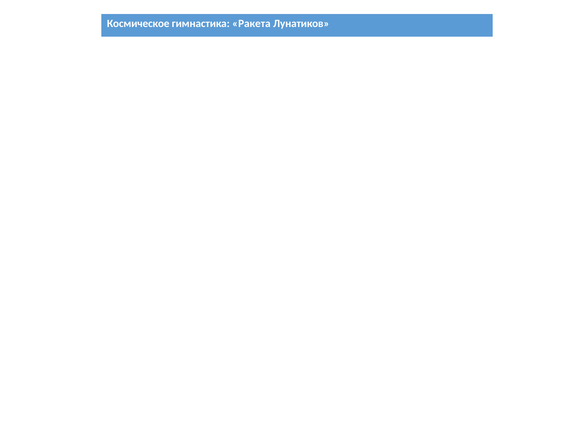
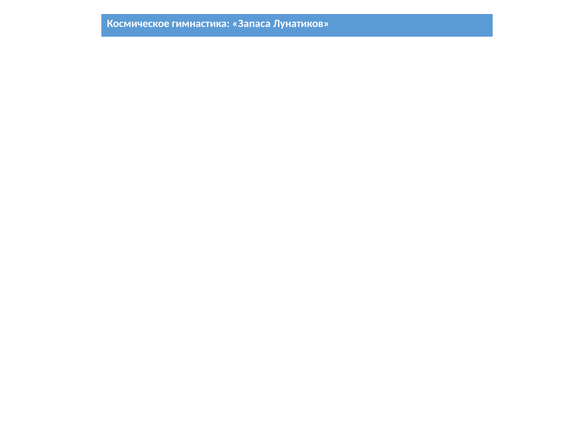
Ракета: Ракета -> Запаса
